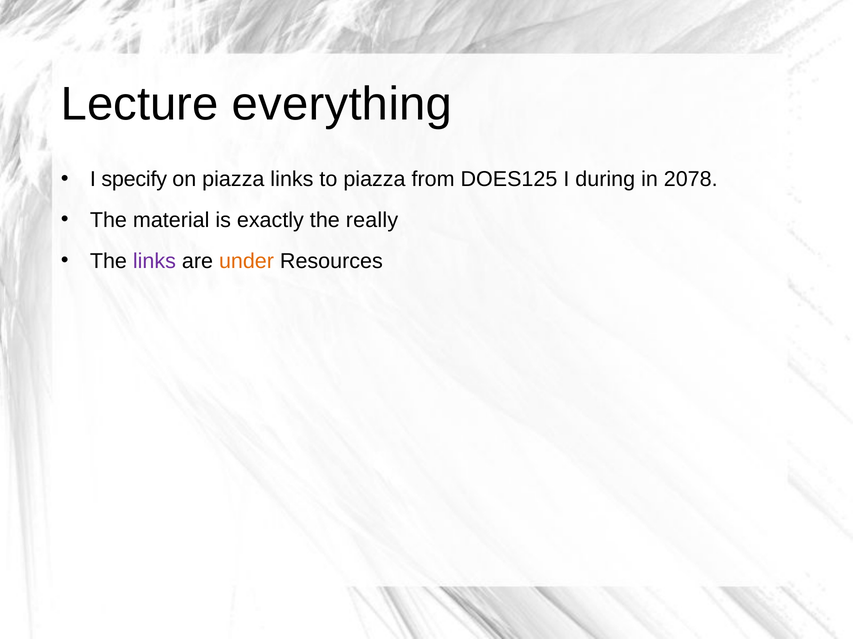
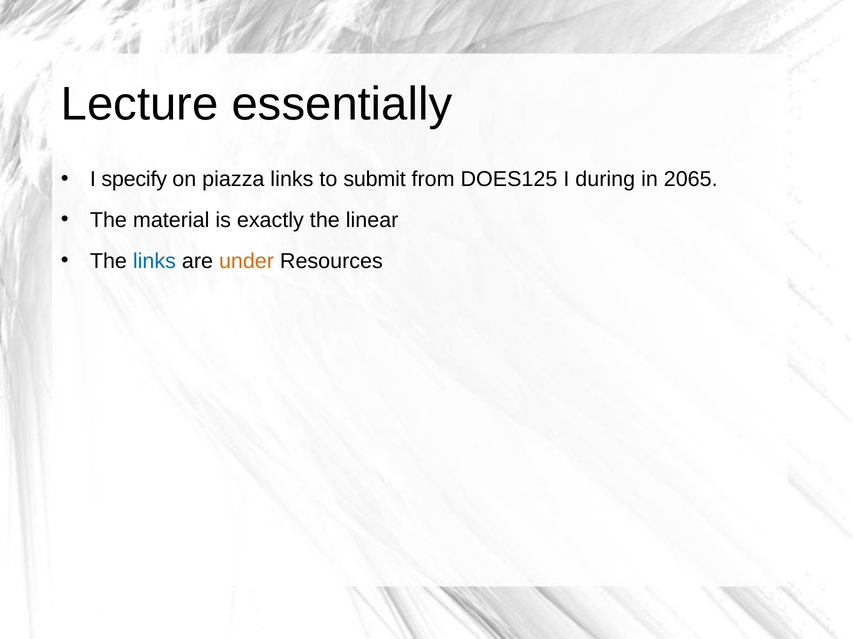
everything: everything -> essentially
to piazza: piazza -> submit
2078: 2078 -> 2065
really: really -> linear
links at (154, 261) colour: purple -> blue
